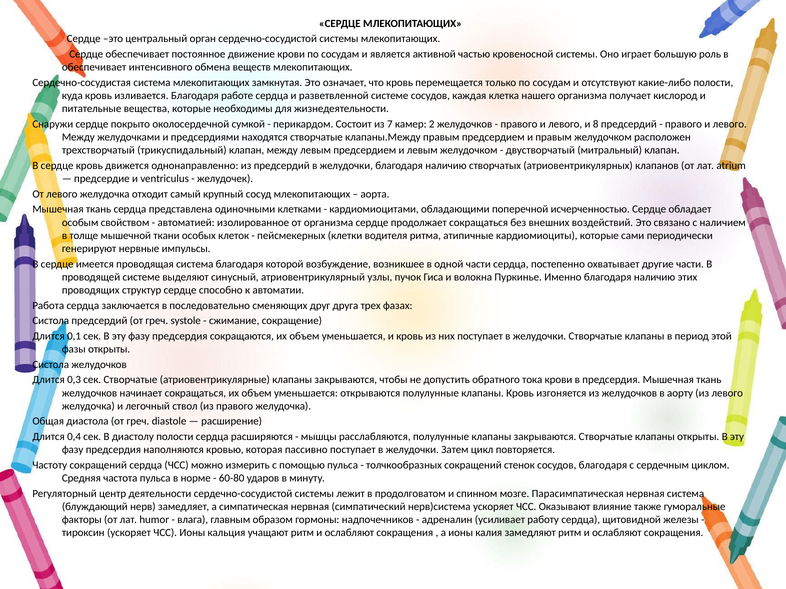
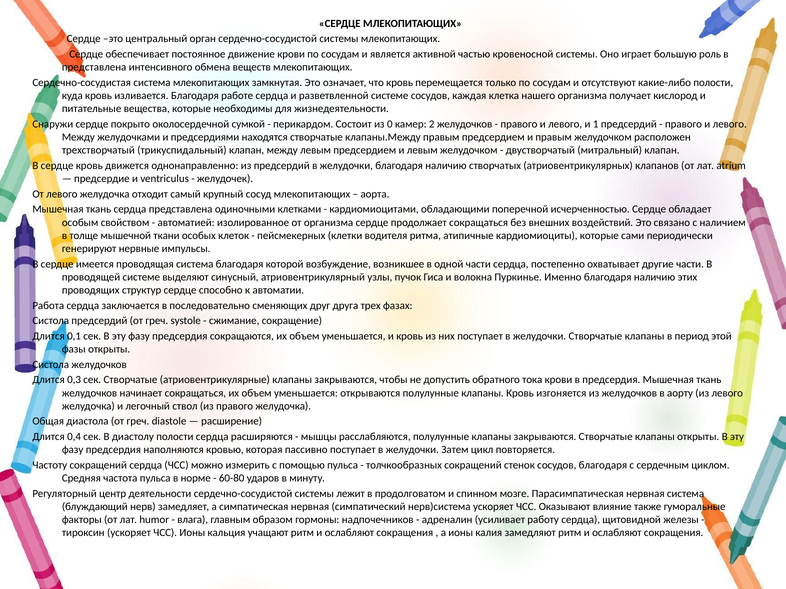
обеспечивает at (94, 67): обеспечивает -> представлена
7: 7 -> 0
8: 8 -> 1
